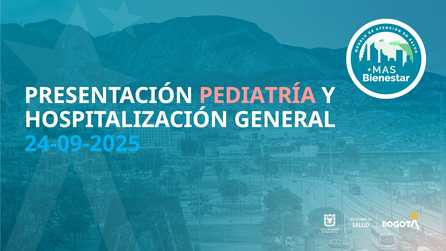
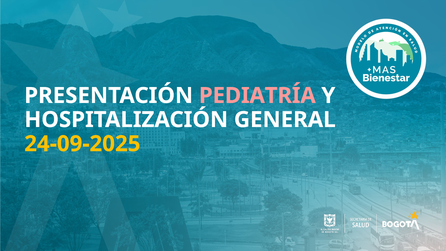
24-09-2025 colour: light blue -> yellow
